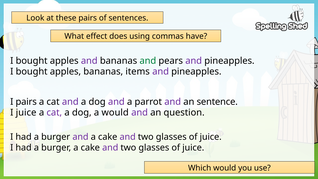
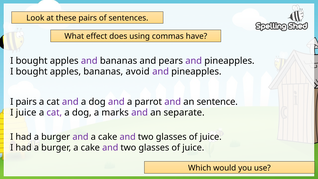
and at (148, 61) colour: green -> black
items: items -> avoid
a would: would -> marks
question: question -> separate
